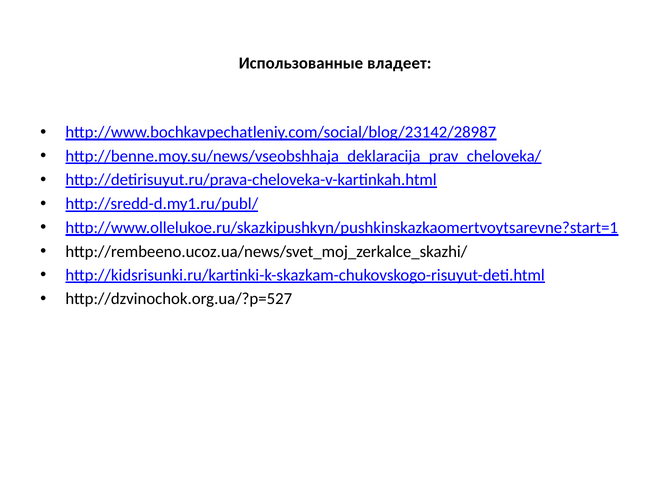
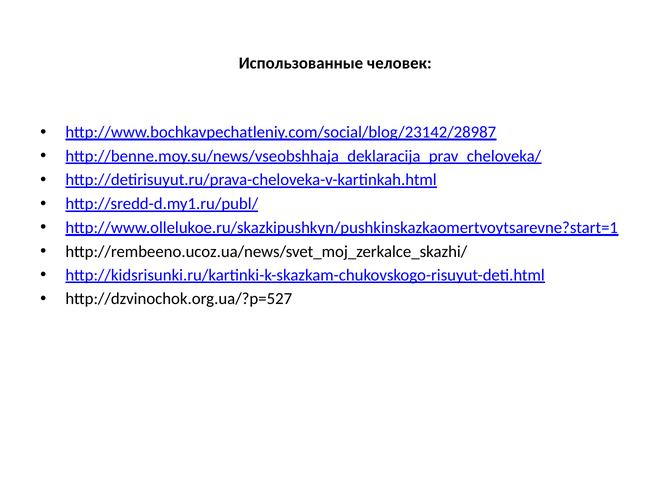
владеет: владеет -> человек
